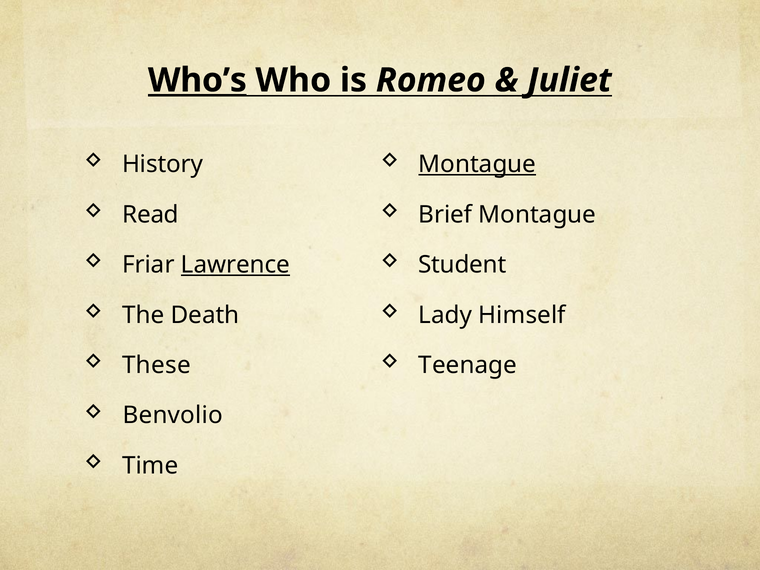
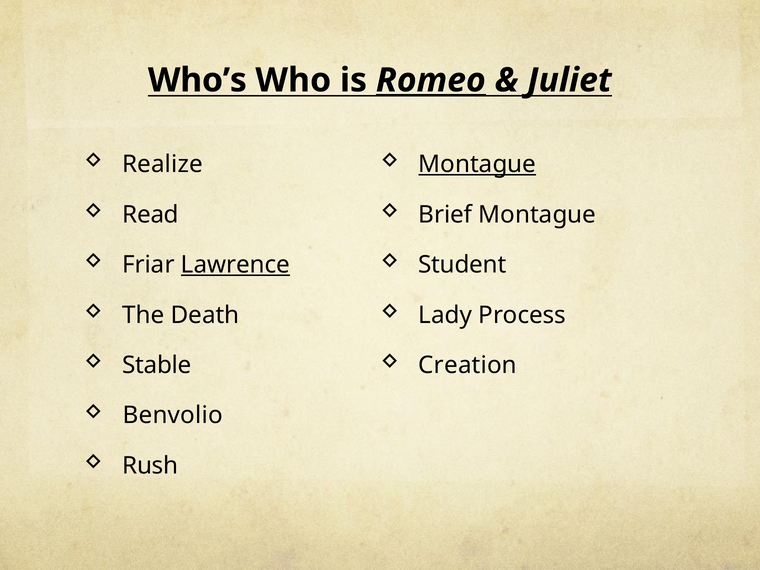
Who’s underline: present -> none
Romeo underline: none -> present
History: History -> Realize
Himself: Himself -> Process
These: These -> Stable
Teenage: Teenage -> Creation
Time: Time -> Rush
